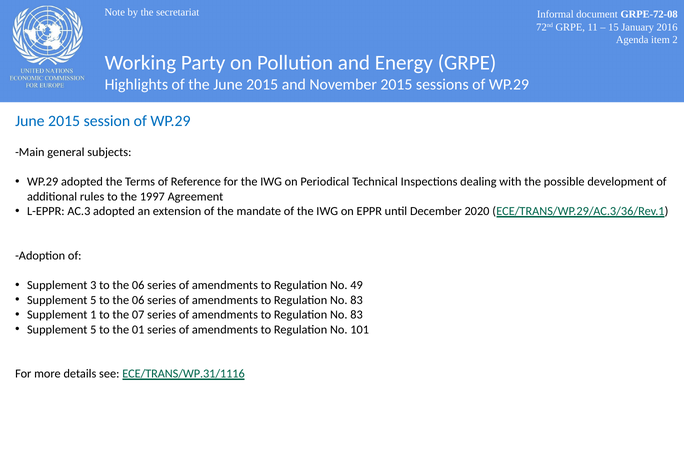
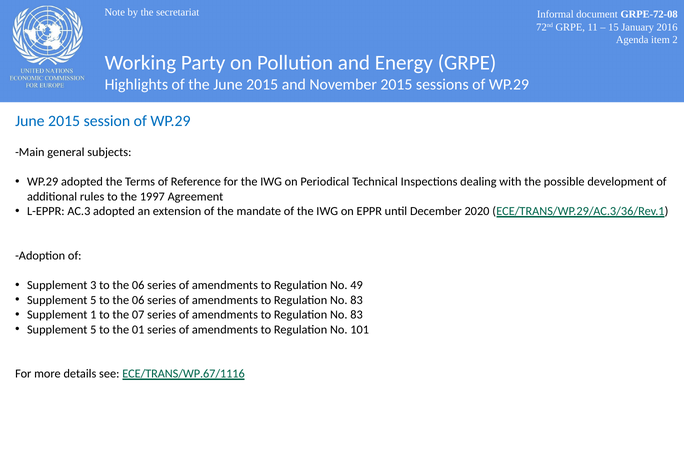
ECE/TRANS/WP.31/1116: ECE/TRANS/WP.31/1116 -> ECE/TRANS/WP.67/1116
